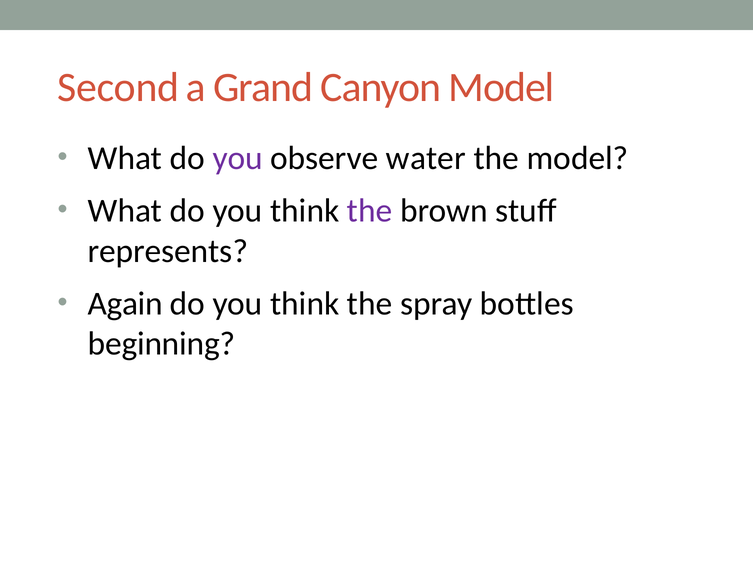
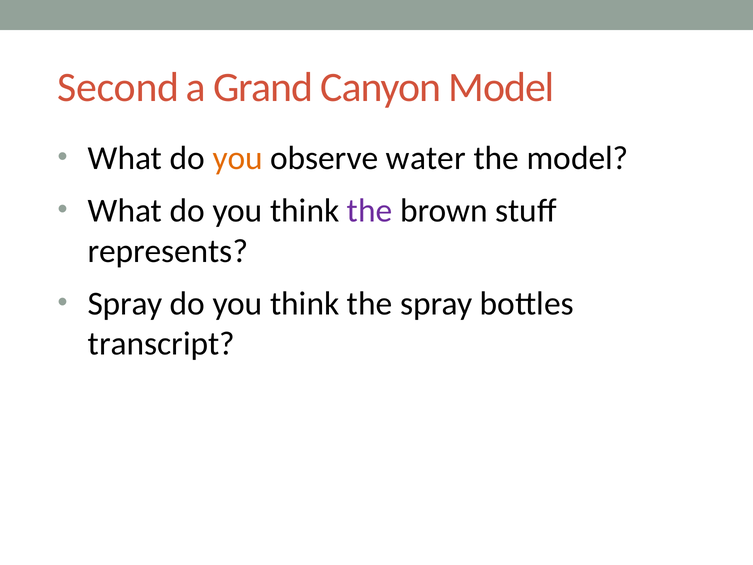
you at (238, 158) colour: purple -> orange
Again at (125, 304): Again -> Spray
beginning: beginning -> transcript
